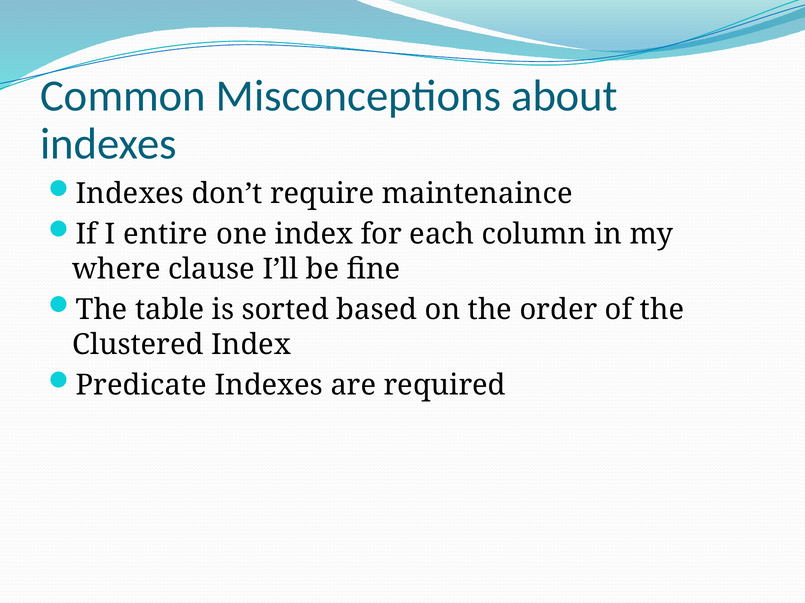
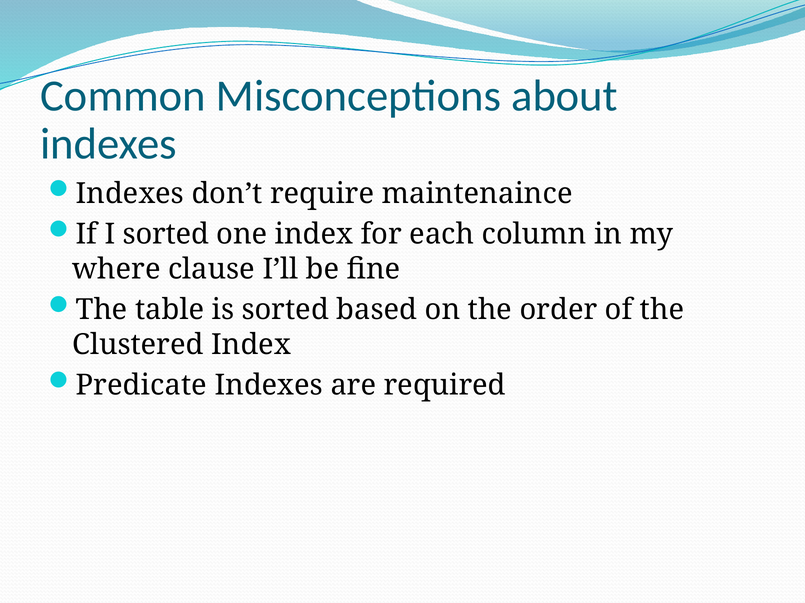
I entire: entire -> sorted
